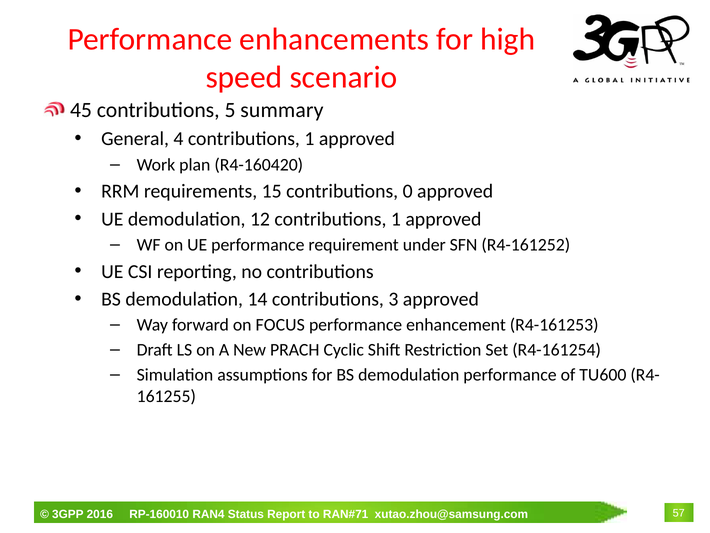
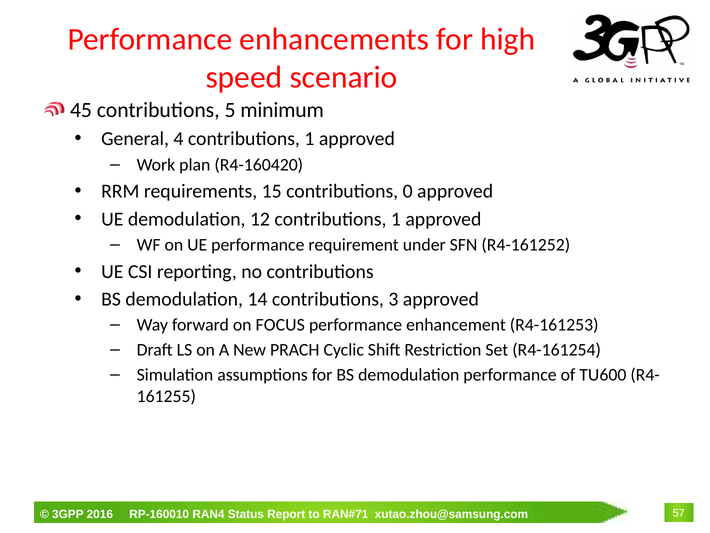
summary: summary -> minimum
